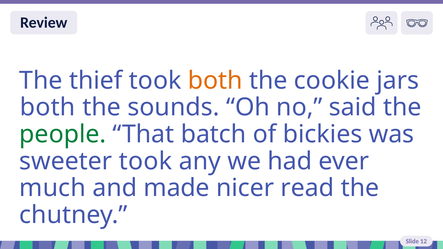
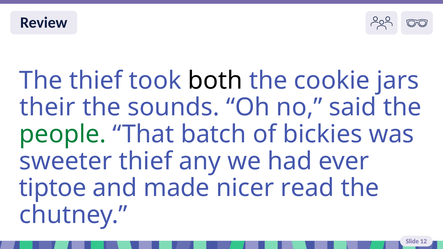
both at (215, 81) colour: orange -> black
both at (48, 107): both -> their
sweeter took: took -> thief
much: much -> tiptoe
